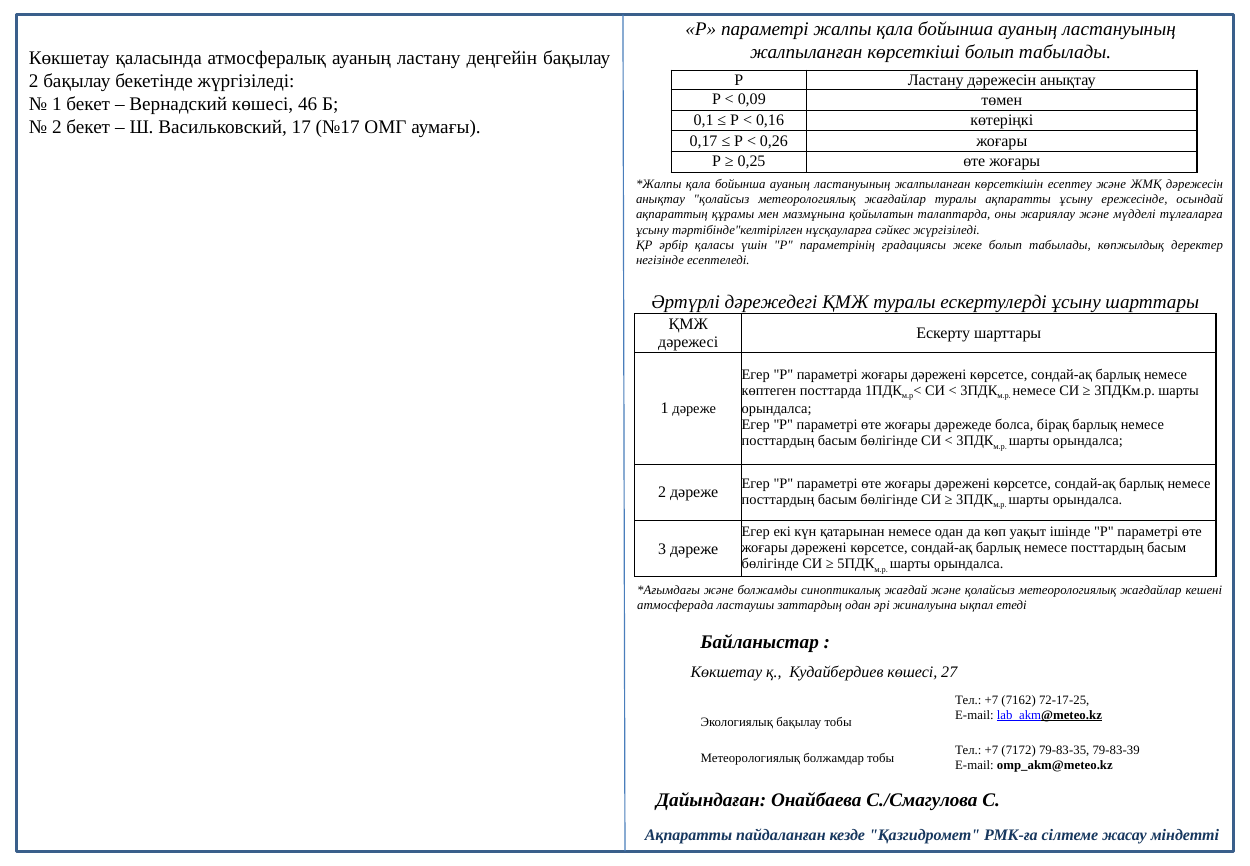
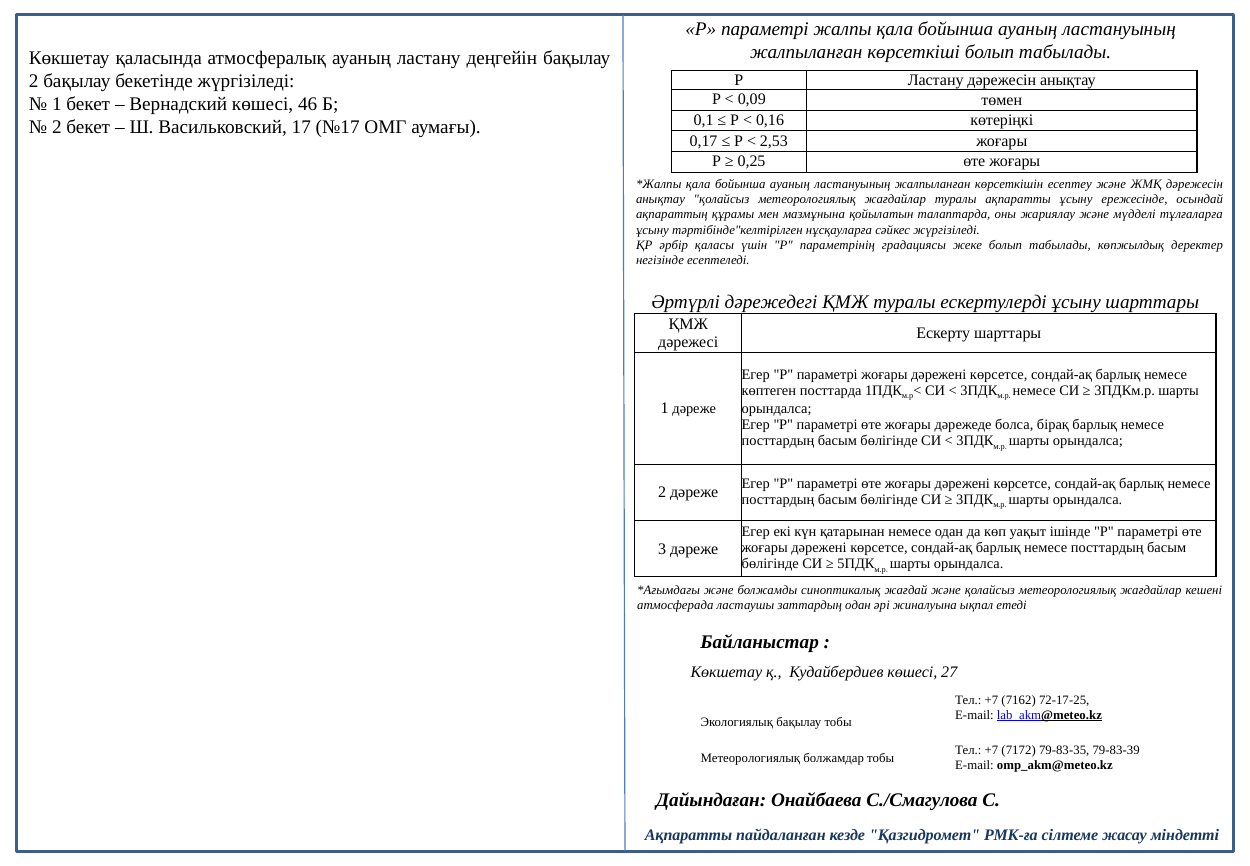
0,26: 0,26 -> 2,53
